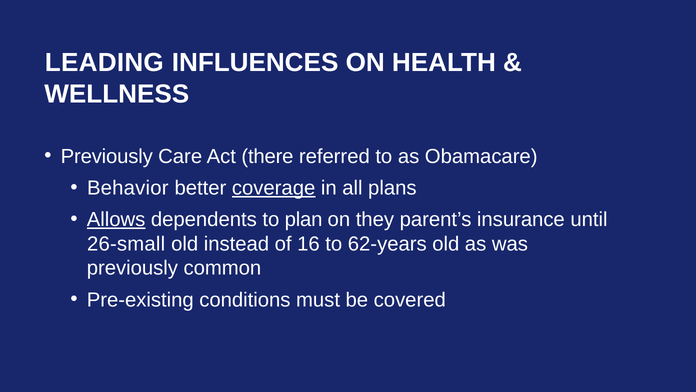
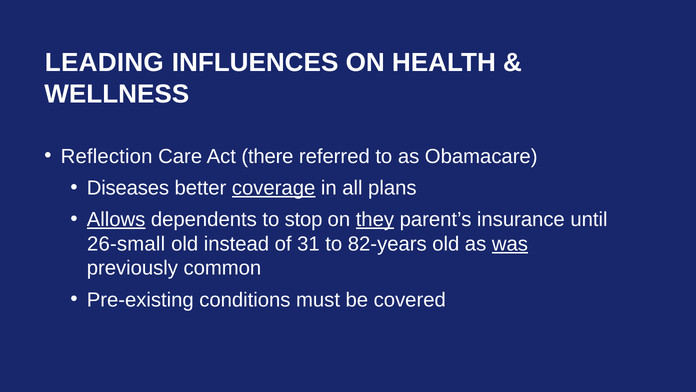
Previously at (107, 156): Previously -> Reflection
Behavior: Behavior -> Diseases
plan: plan -> stop
they underline: none -> present
16: 16 -> 31
62-years: 62-years -> 82-years
was underline: none -> present
